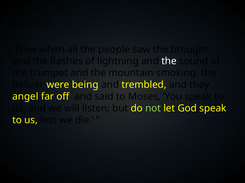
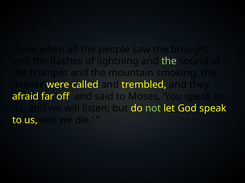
the at (169, 61) colour: white -> light green
being: being -> called
angel: angel -> afraid
